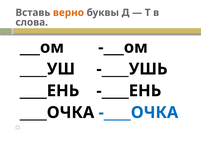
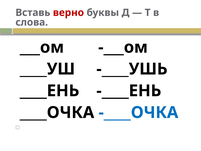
верно colour: orange -> red
